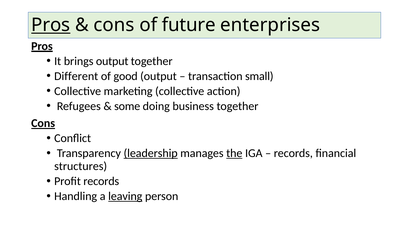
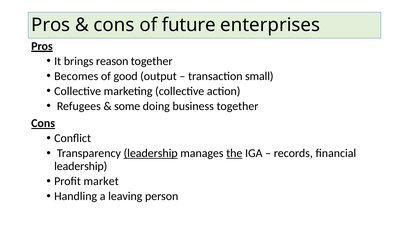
Pros at (51, 25) underline: present -> none
brings output: output -> reason
Different: Different -> Becomes
structures at (81, 166): structures -> leadership
Profit records: records -> market
leaving underline: present -> none
